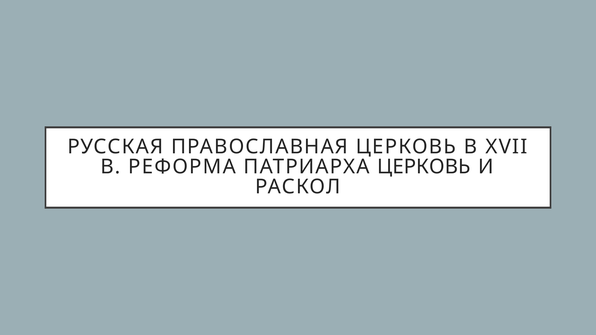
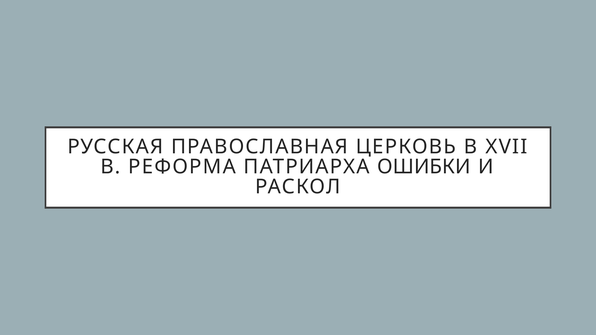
ПАТРИАРХА ЦЕРКОВЬ: ЦЕРКОВЬ -> ОШИБКИ
